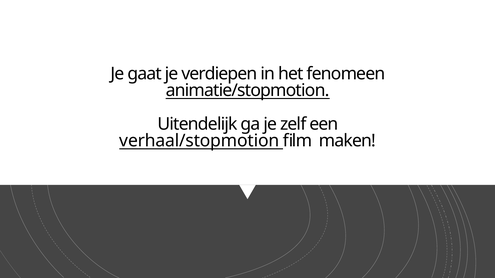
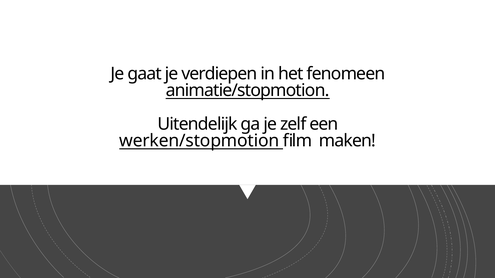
verhaal/stopmotion: verhaal/stopmotion -> werken/stopmotion
